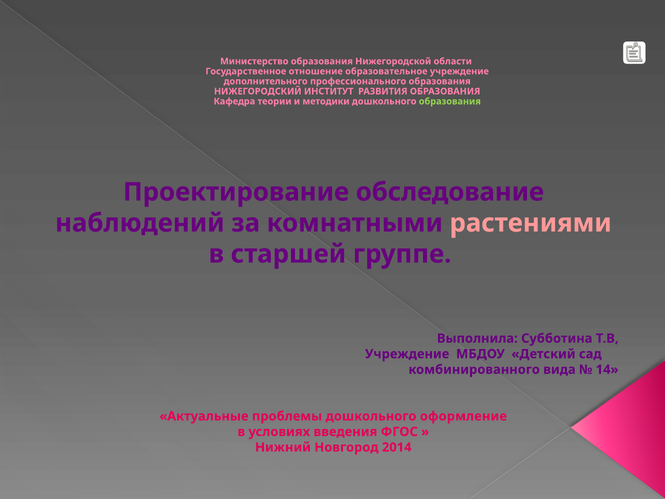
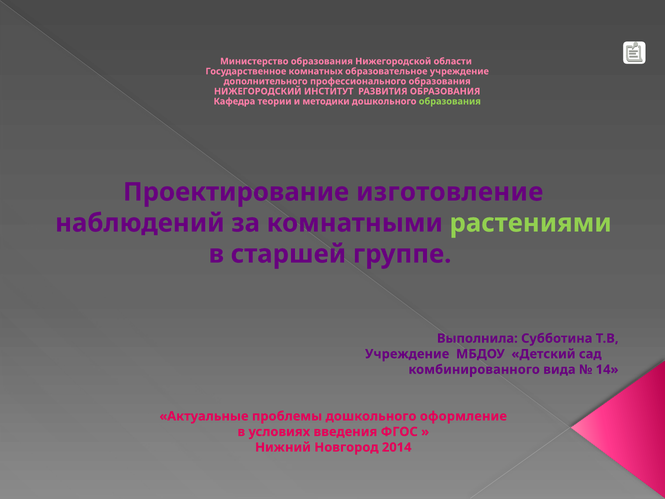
отношение: отношение -> комнатных
обследование: обследование -> изготовление
растениями colour: pink -> light green
